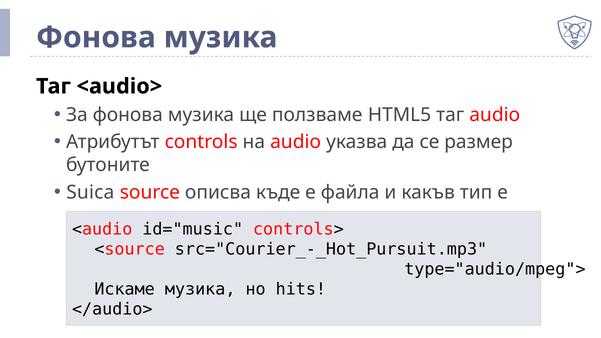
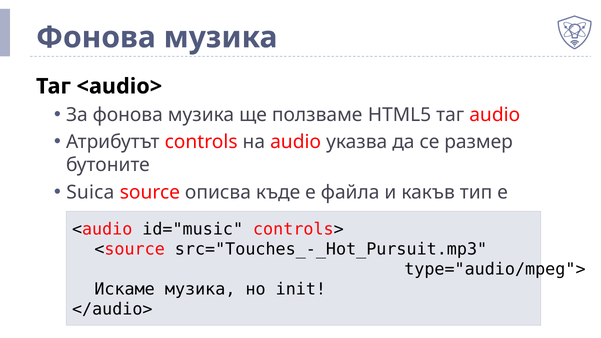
src="Courier_-_Hot_Pursuit.mp3: src="Courier_-_Hot_Pursuit.mp3 -> src="Touches_-_Hot_Pursuit.mp3
hits: hits -> init
